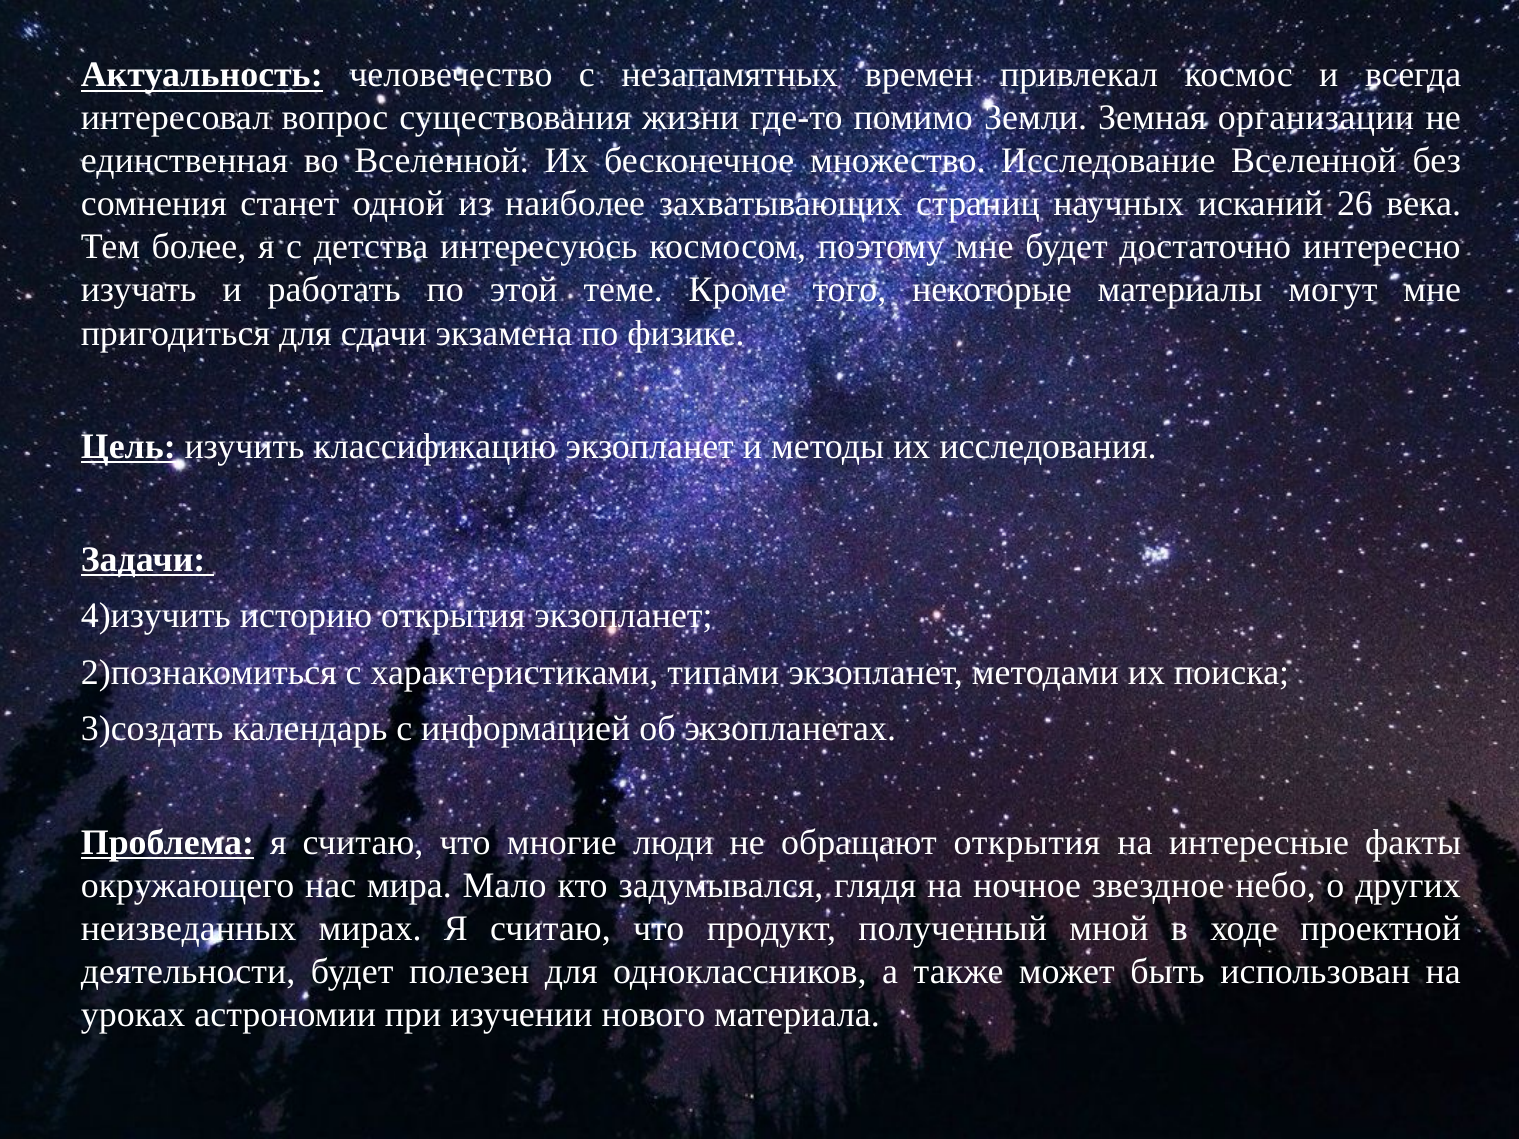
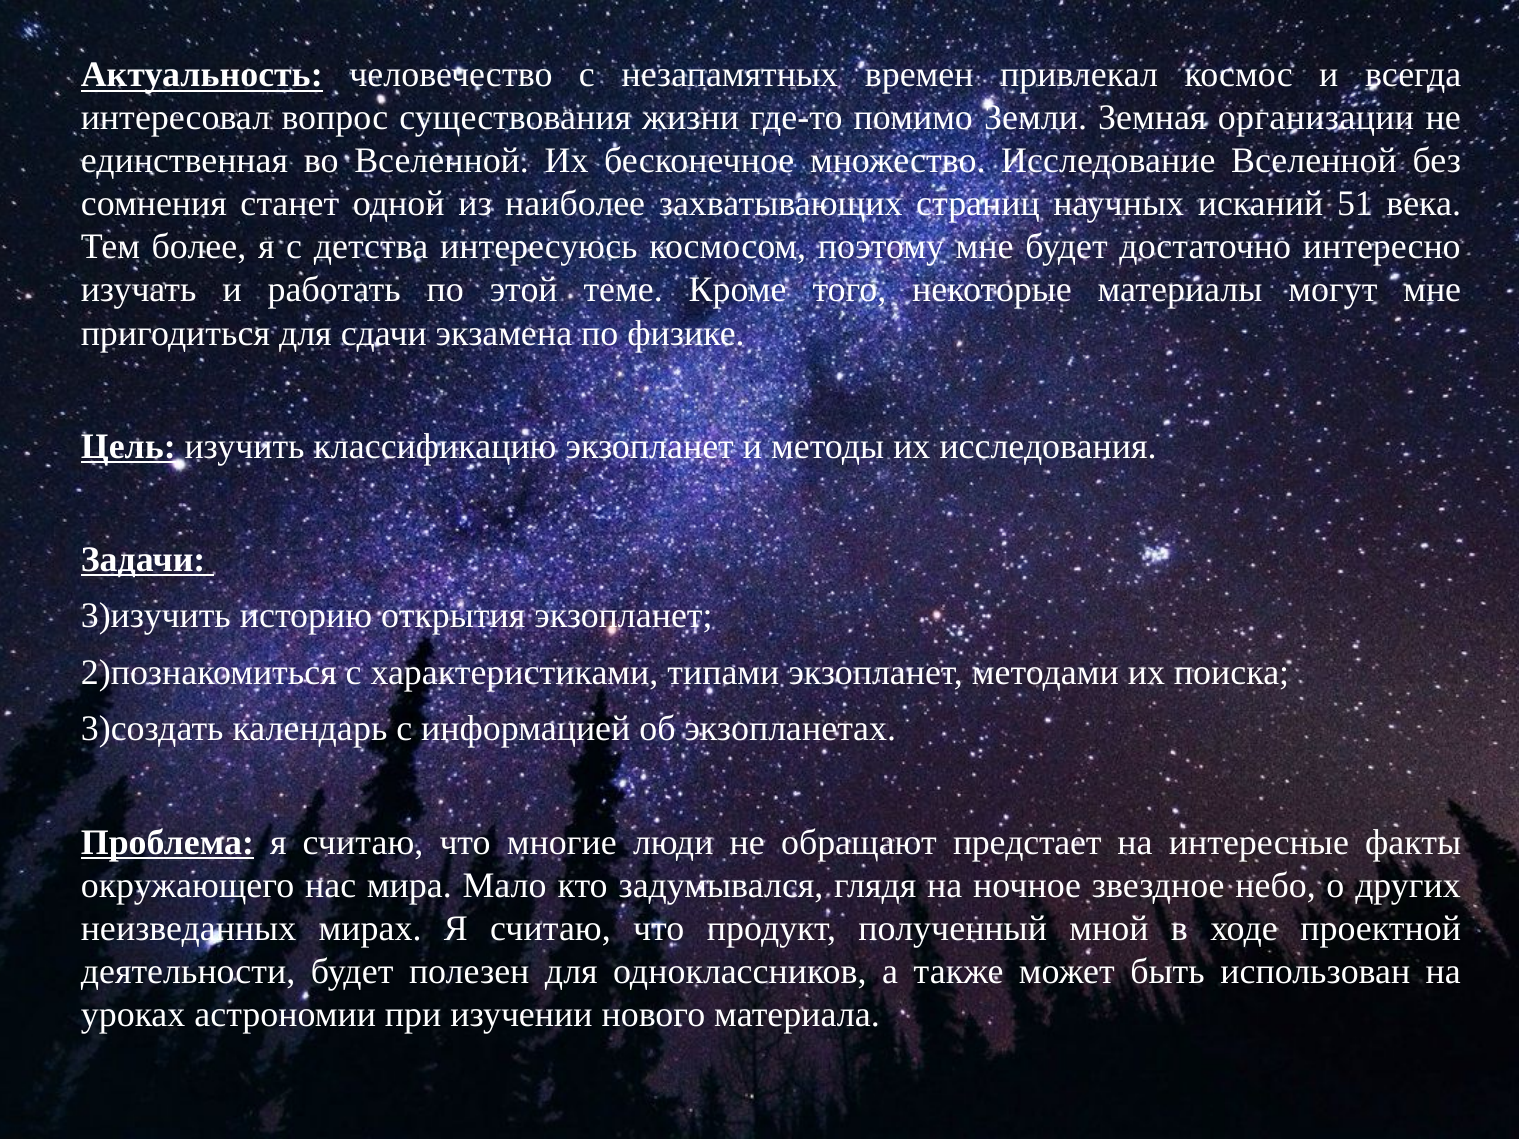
26: 26 -> 51
4)изучить: 4)изучить -> 3)изучить
обращают открытия: открытия -> предстает
